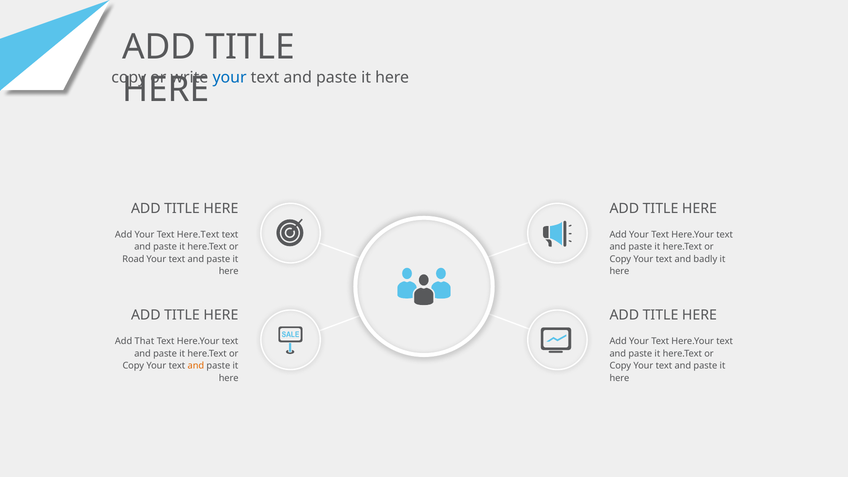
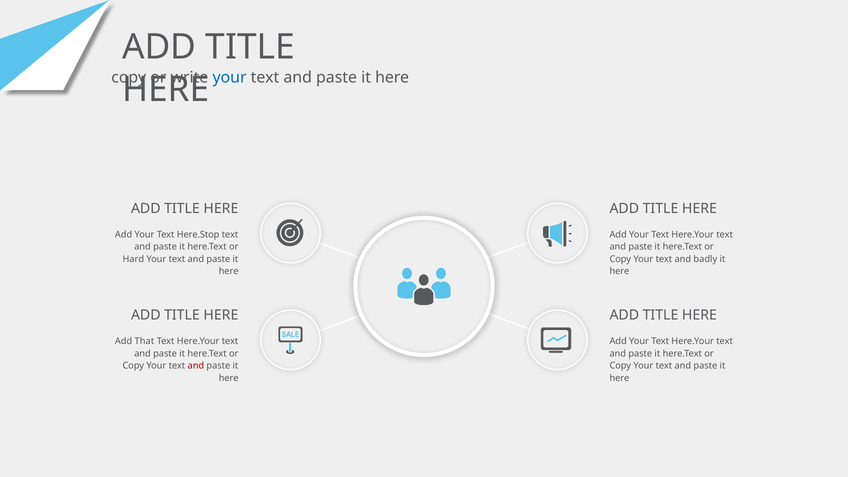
Text Here.Text: Here.Text -> Here.Stop
Road: Road -> Hard
and at (196, 366) colour: orange -> red
